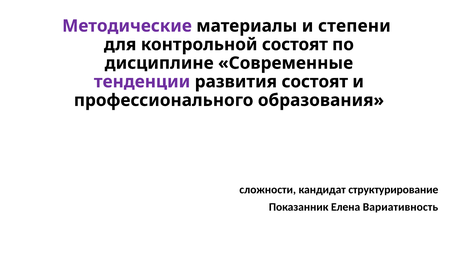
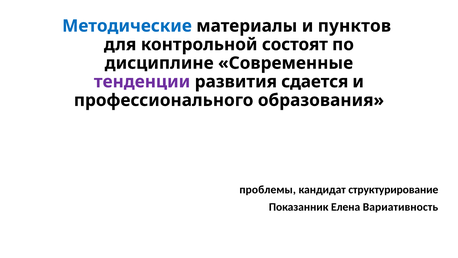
Методические colour: purple -> blue
степени: степени -> пунктов
развития состоят: состоят -> сдается
сложности: сложности -> проблемы
